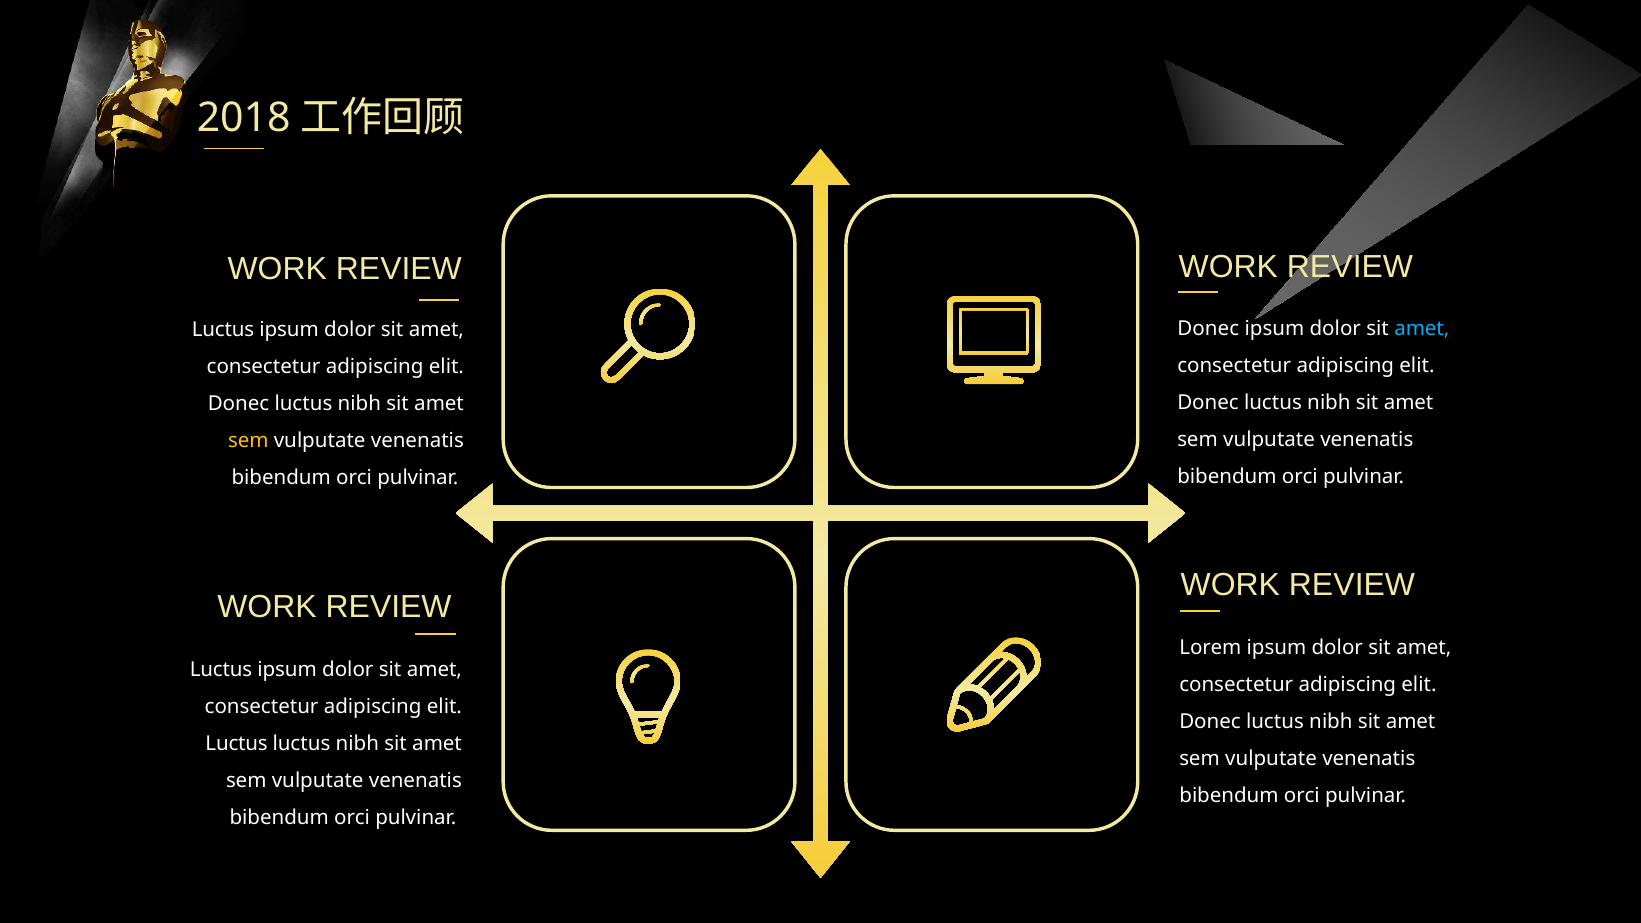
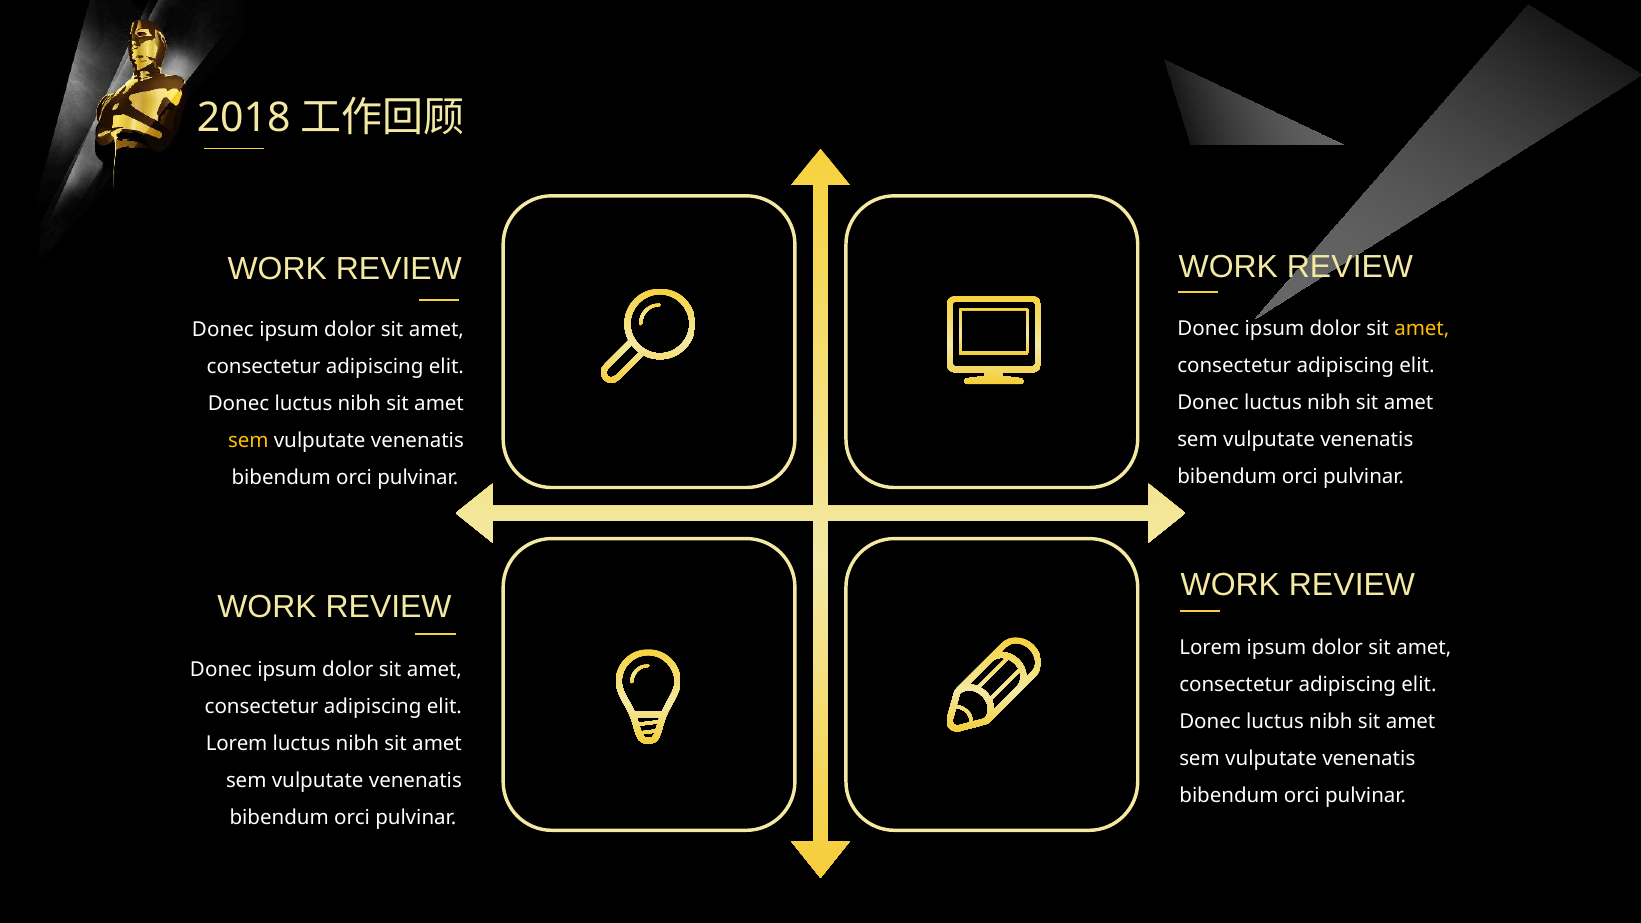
amet at (1422, 329) colour: light blue -> yellow
Luctus at (223, 330): Luctus -> Donec
Luctus at (221, 670): Luctus -> Donec
Luctus at (237, 744): Luctus -> Lorem
